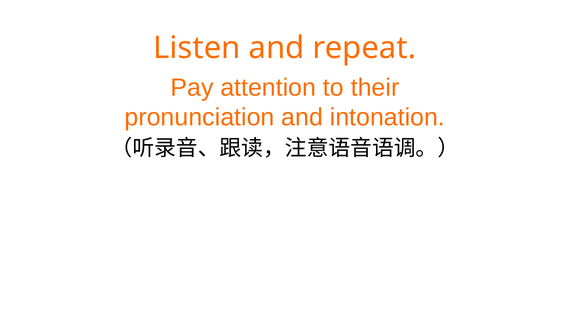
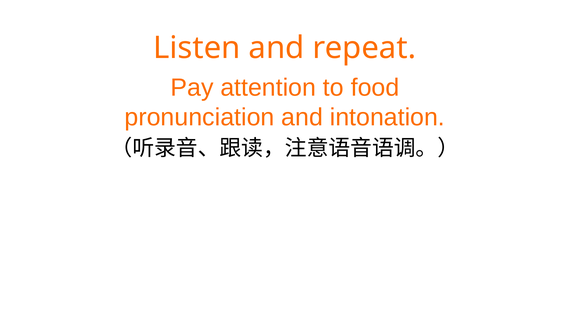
their: their -> food
